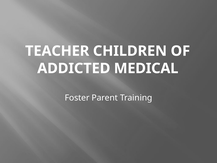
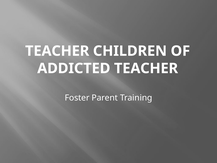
ADDICTED MEDICAL: MEDICAL -> TEACHER
